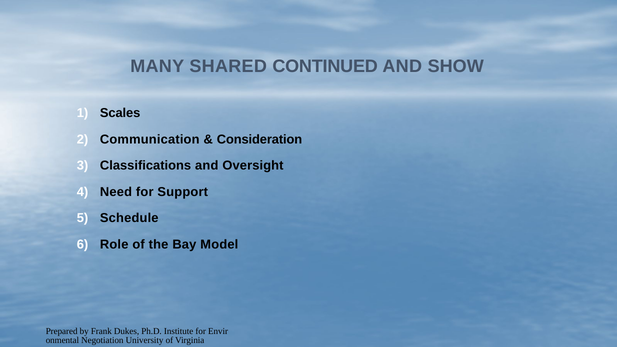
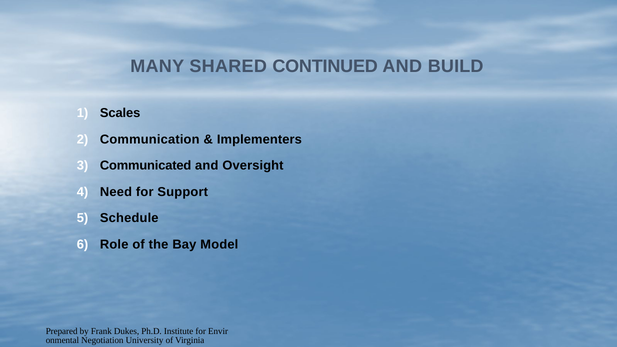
SHOW: SHOW -> BUILD
Consideration: Consideration -> Implementers
Classifications: Classifications -> Communicated
